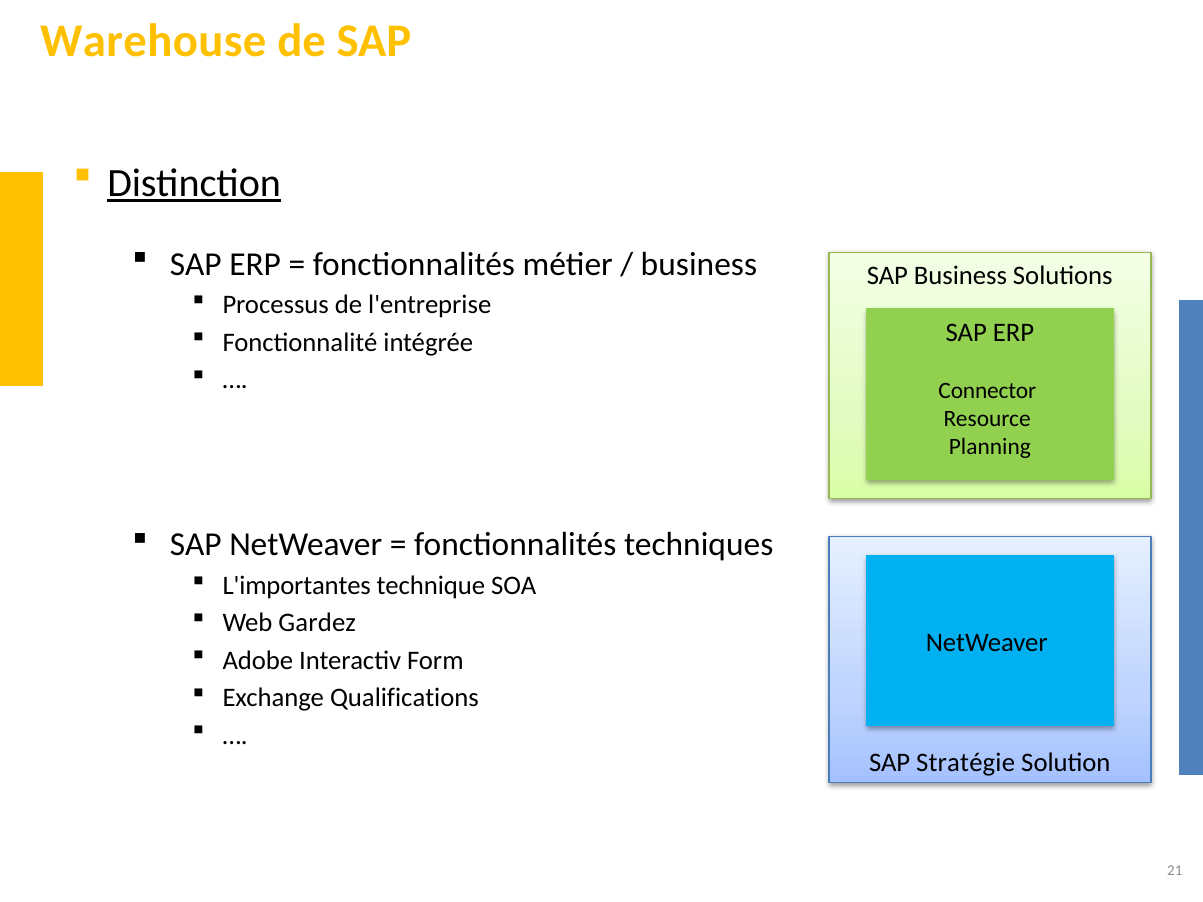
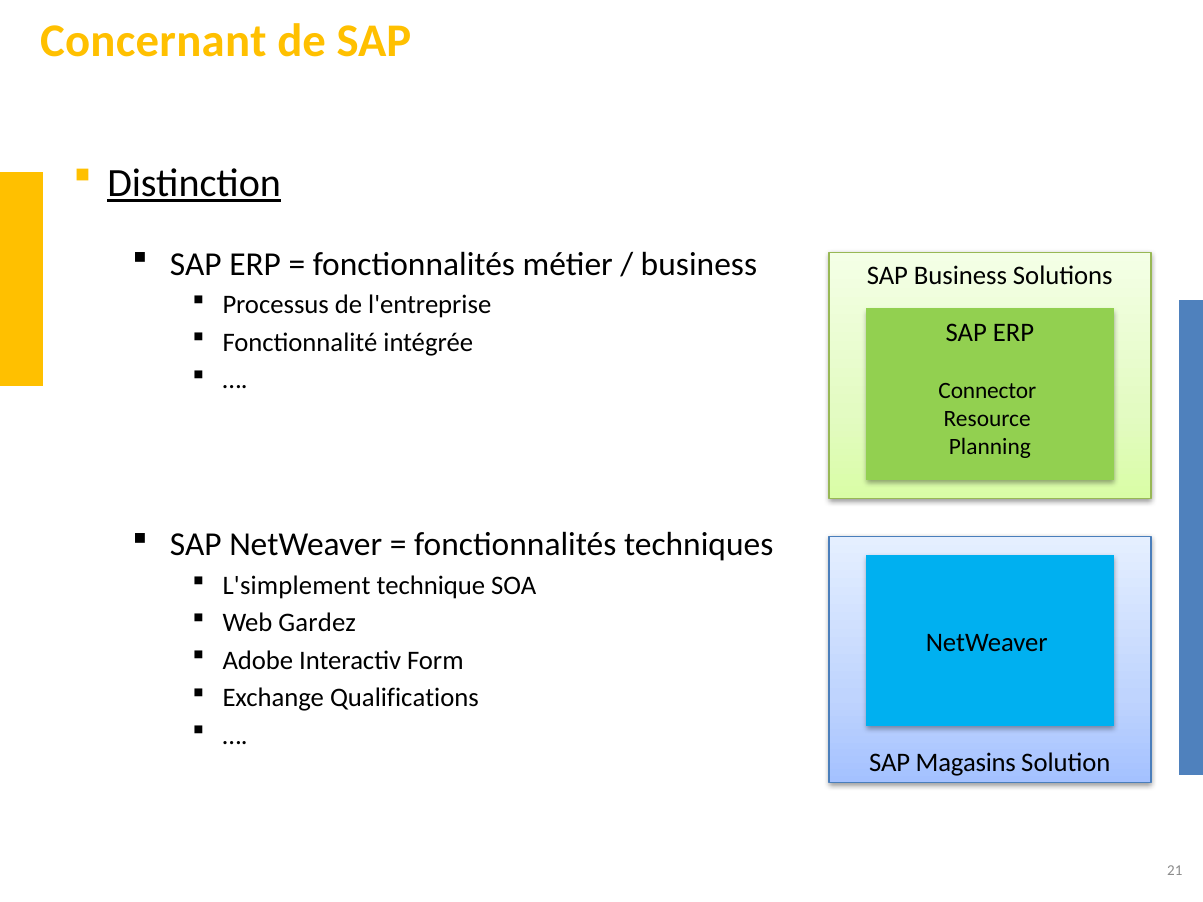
Warehouse: Warehouse -> Concernant
L'importantes: L'importantes -> L'simplement
Stratégie: Stratégie -> Magasins
